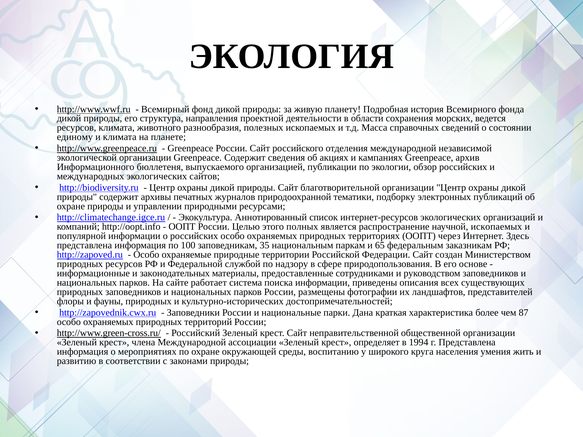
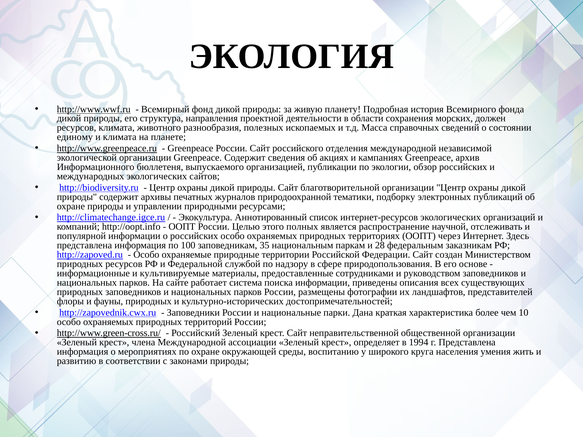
ведется: ведется -> должен
научной ископаемых: ископаемых -> отслеживать
65: 65 -> 28
законодательных: законодательных -> культивируемые
87: 87 -> 10
